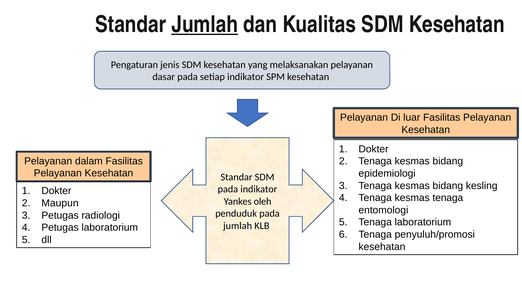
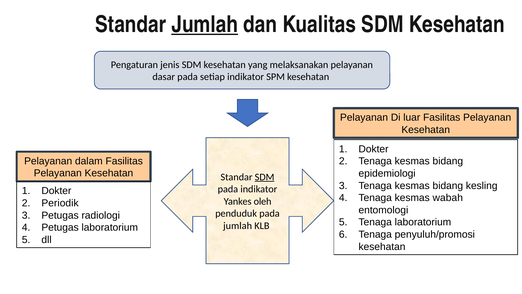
SDM at (265, 177) underline: none -> present
kesmas tenaga: tenaga -> wabah
Maupun: Maupun -> Periodik
